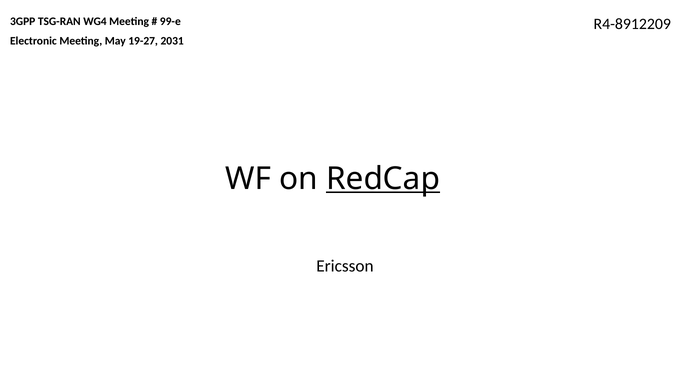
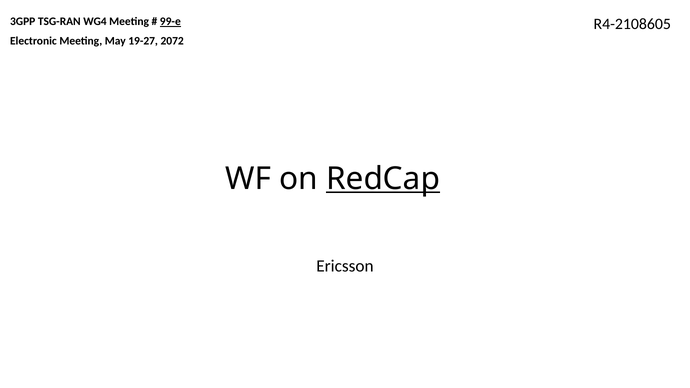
99-e underline: none -> present
R4-8912209: R4-8912209 -> R4-2108605
2031: 2031 -> 2072
